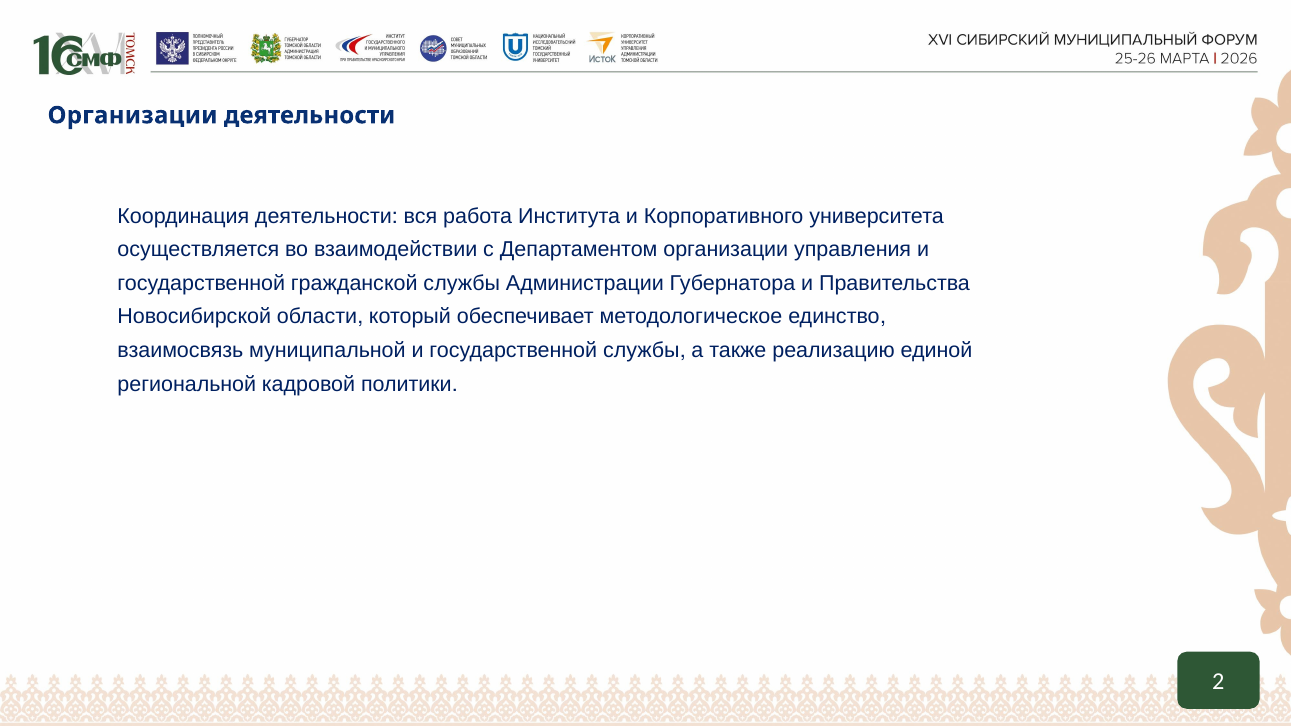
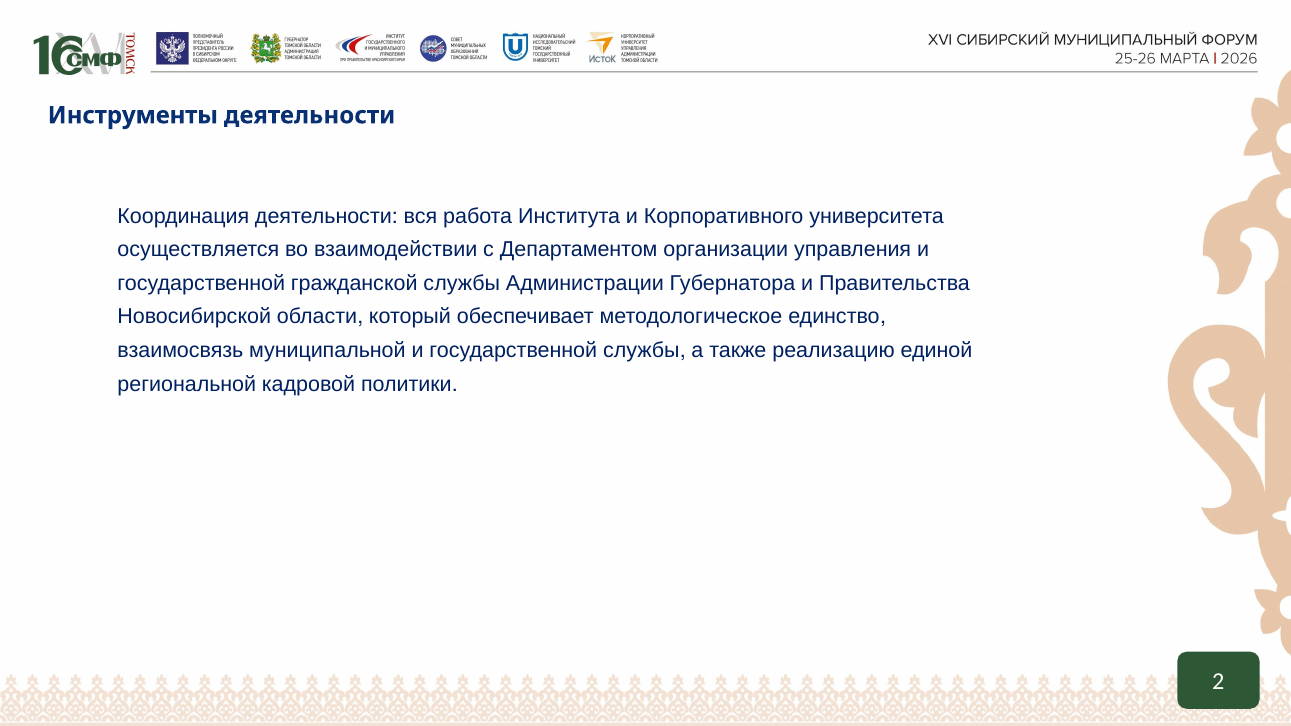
Организации at (133, 115): Организации -> Инструменты
